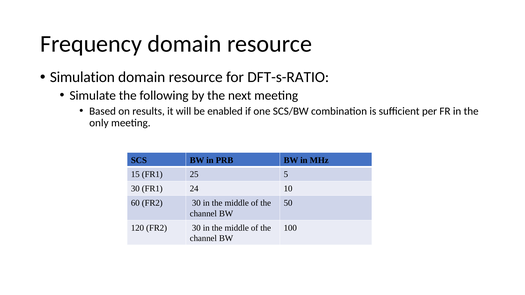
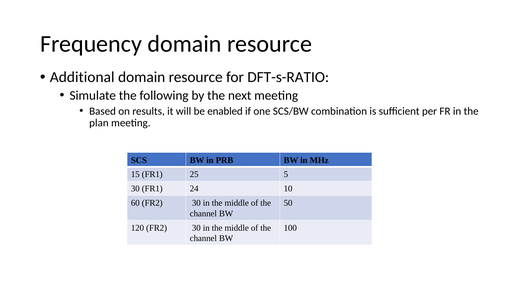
Simulation: Simulation -> Additional
only: only -> plan
